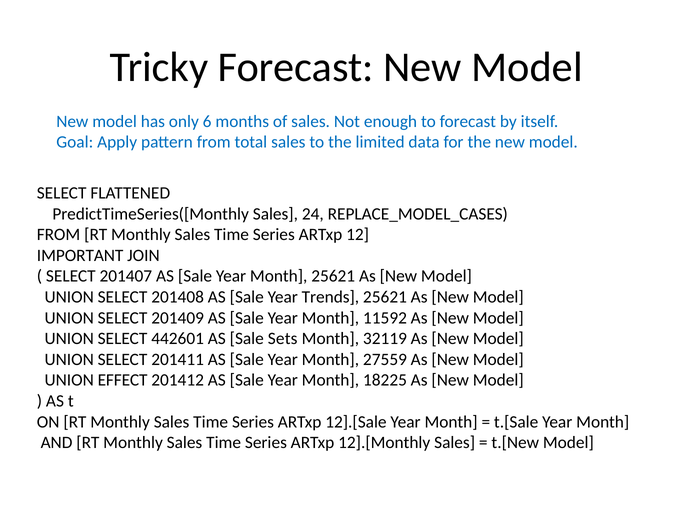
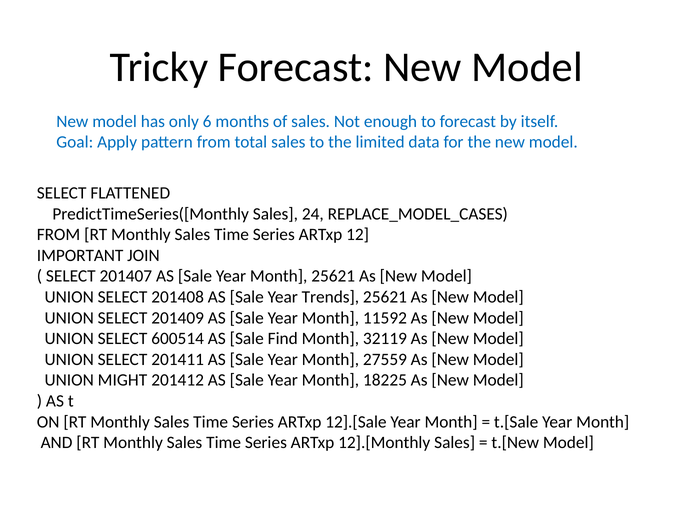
442601: 442601 -> 600514
Sets: Sets -> Find
EFFECT: EFFECT -> MIGHT
